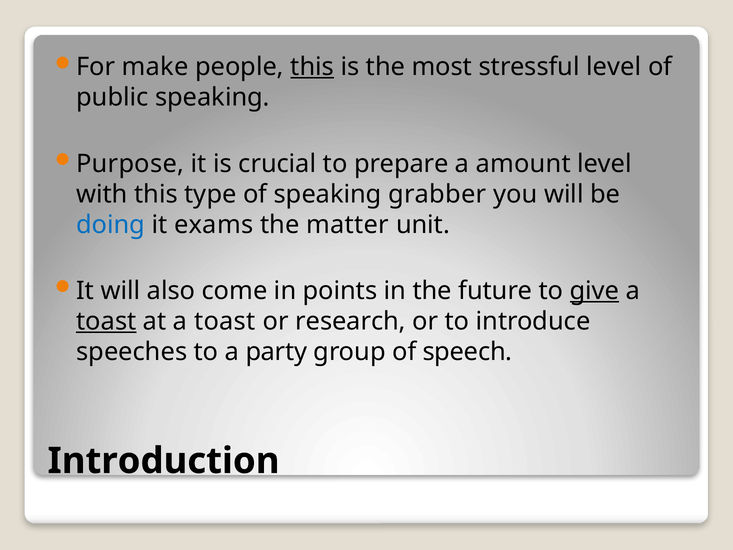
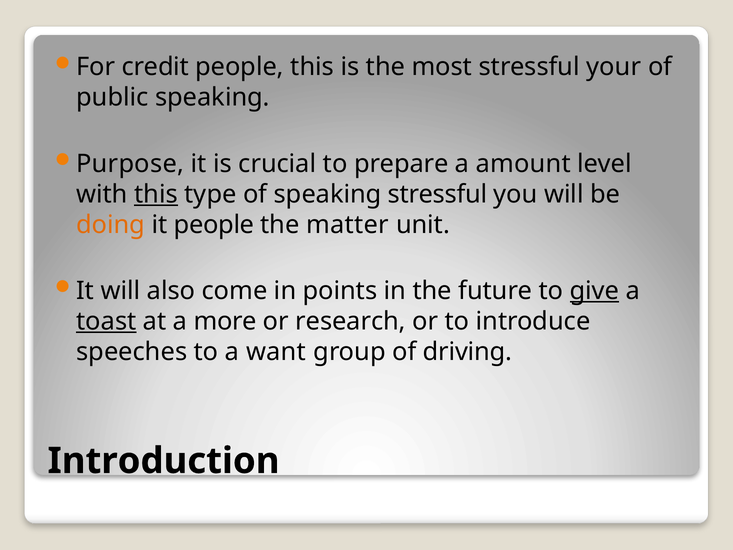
make: make -> credit
this at (312, 67) underline: present -> none
stressful level: level -> your
this at (156, 194) underline: none -> present
speaking grabber: grabber -> stressful
doing colour: blue -> orange
it exams: exams -> people
at a toast: toast -> more
party: party -> want
speech: speech -> driving
